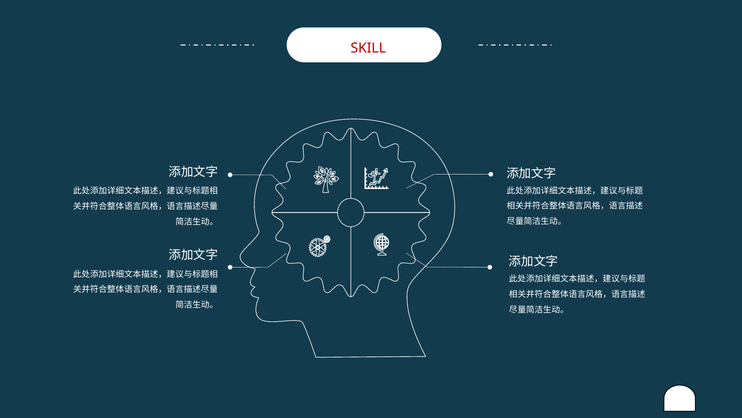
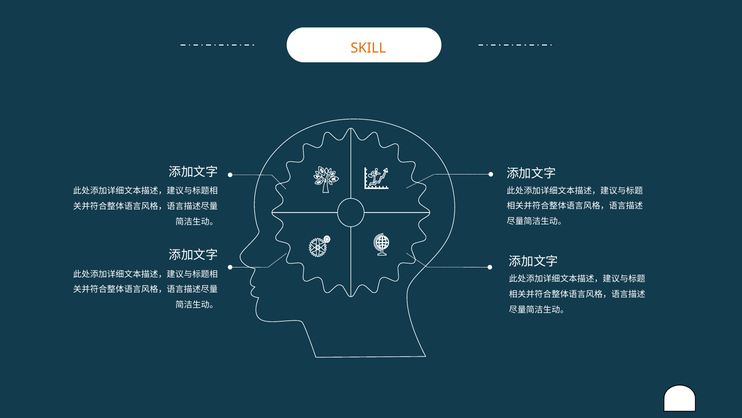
SKILL colour: red -> orange
